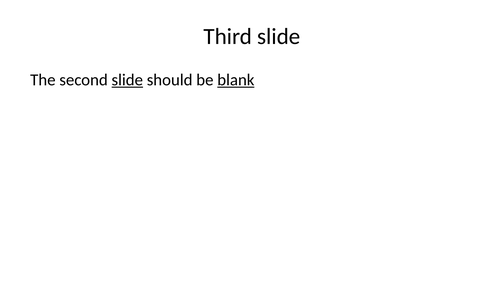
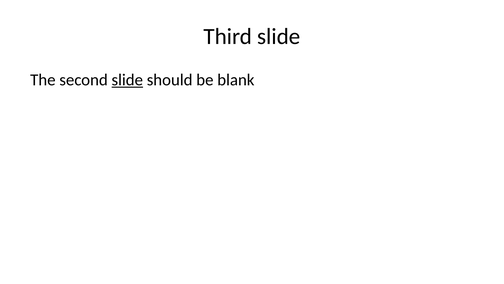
blank underline: present -> none
